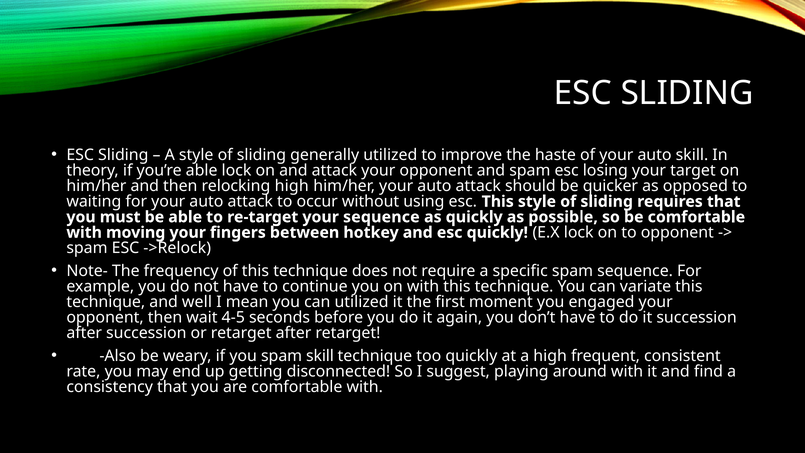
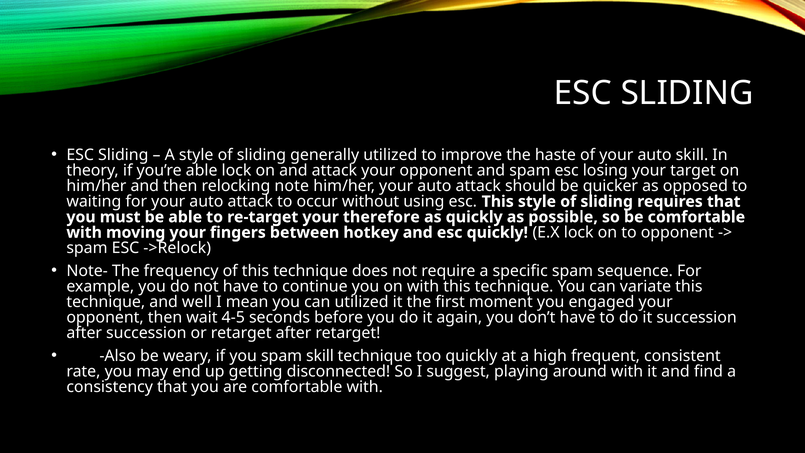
relocking high: high -> note
your sequence: sequence -> therefore
